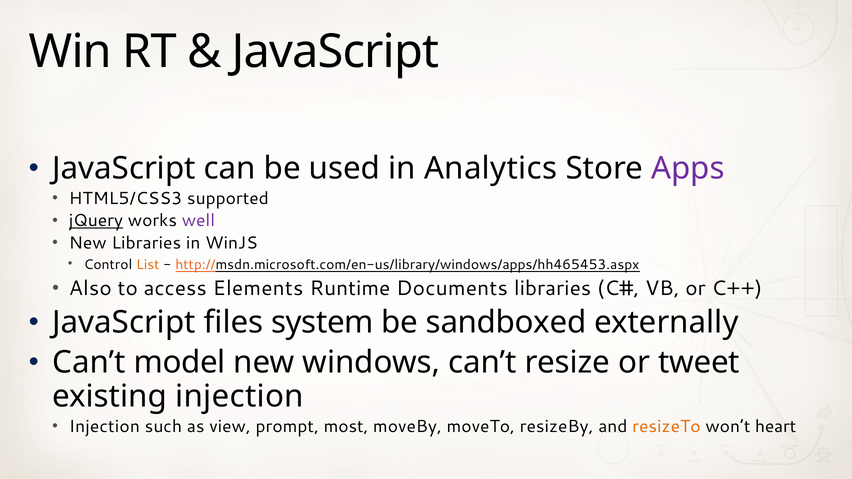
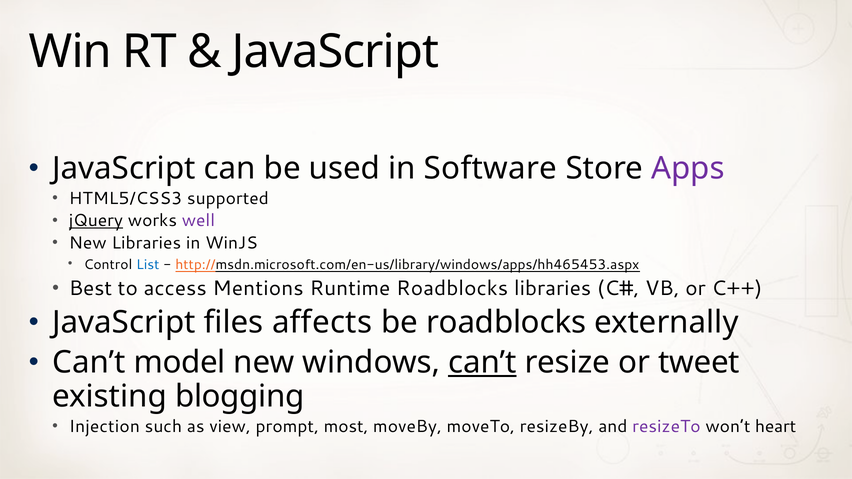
Analytics: Analytics -> Software
List colour: orange -> blue
Also: Also -> Best
Elements: Elements -> Mentions
Runtime Documents: Documents -> Roadblocks
system: system -> affects
be sandboxed: sandboxed -> roadblocks
can’t at (482, 363) underline: none -> present
existing injection: injection -> blogging
resizeTo colour: orange -> purple
